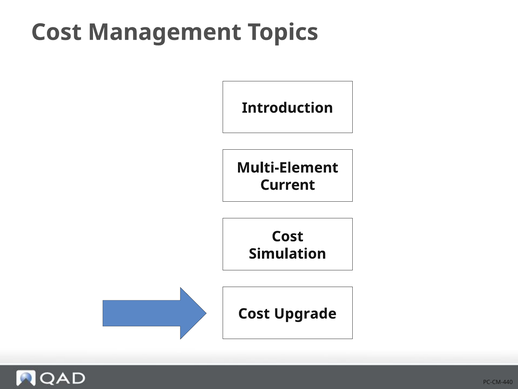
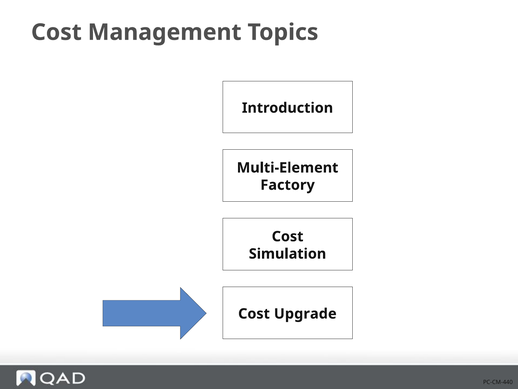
Current: Current -> Factory
